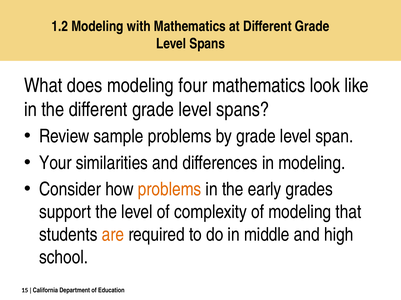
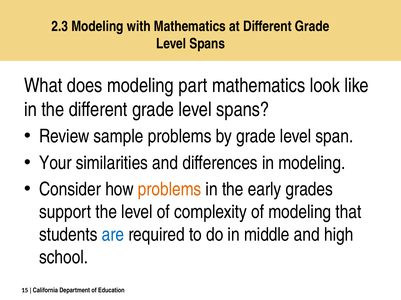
1.2: 1.2 -> 2.3
four: four -> part
are colour: orange -> blue
